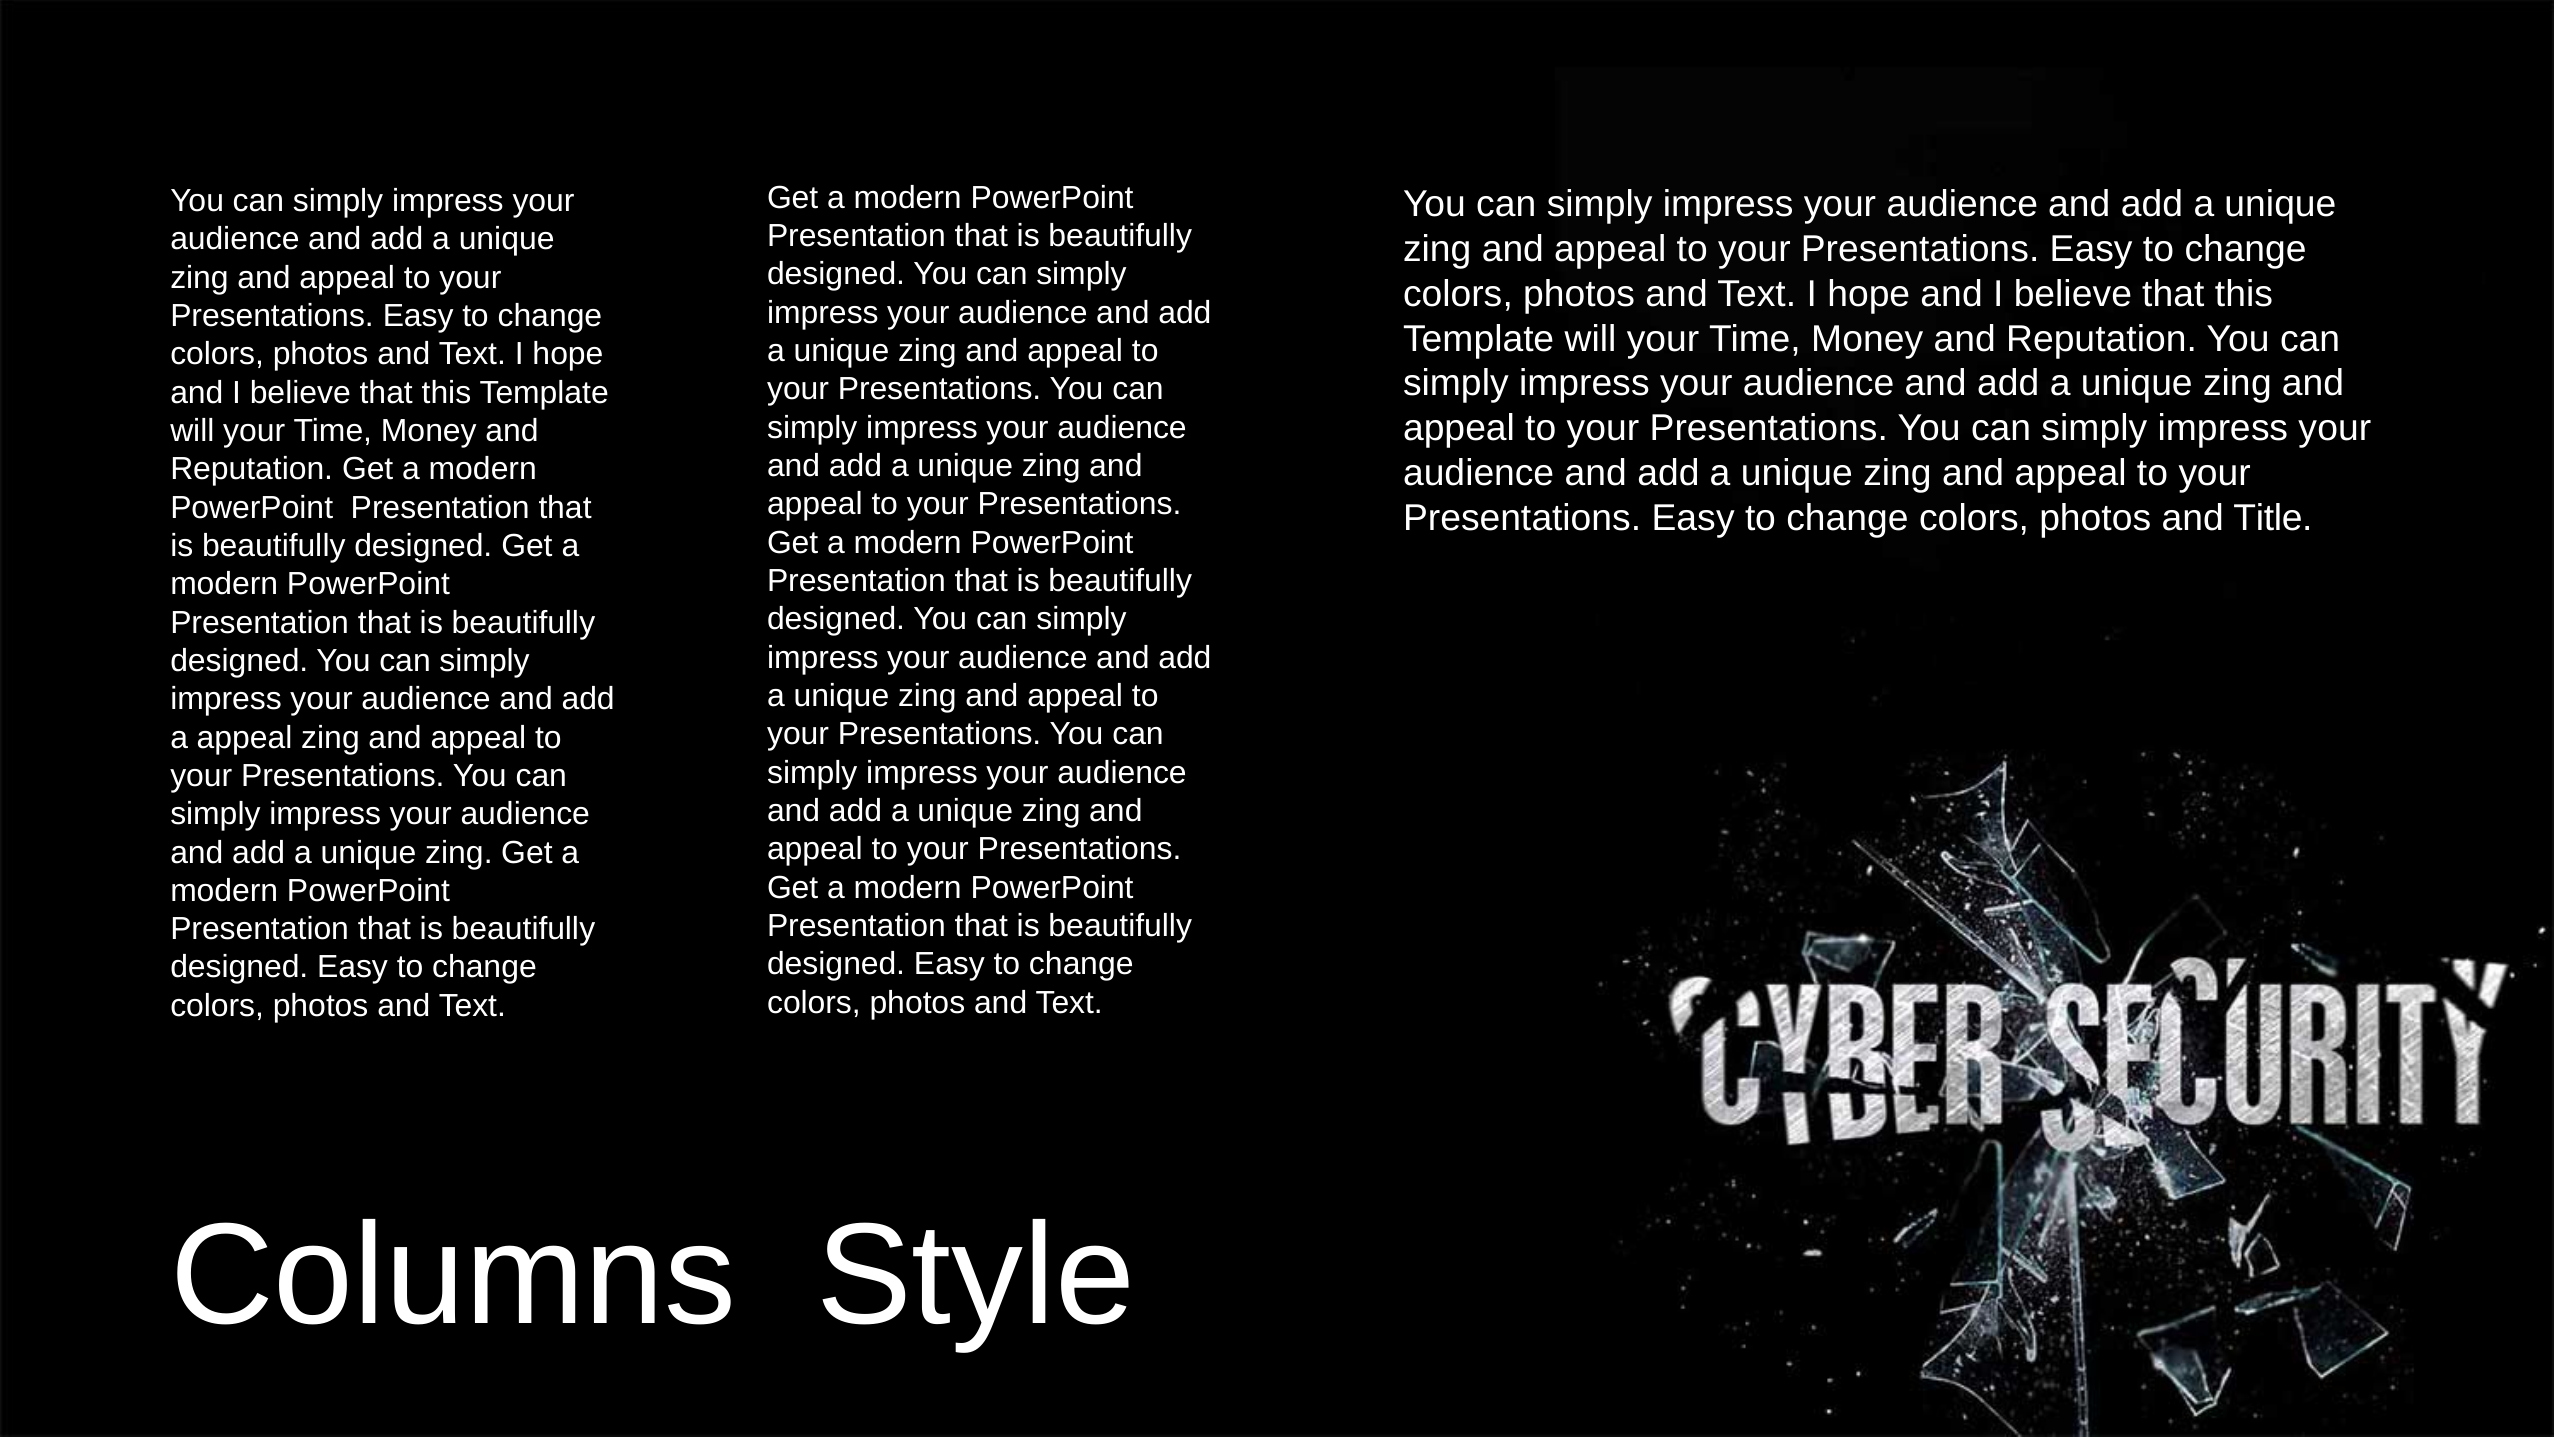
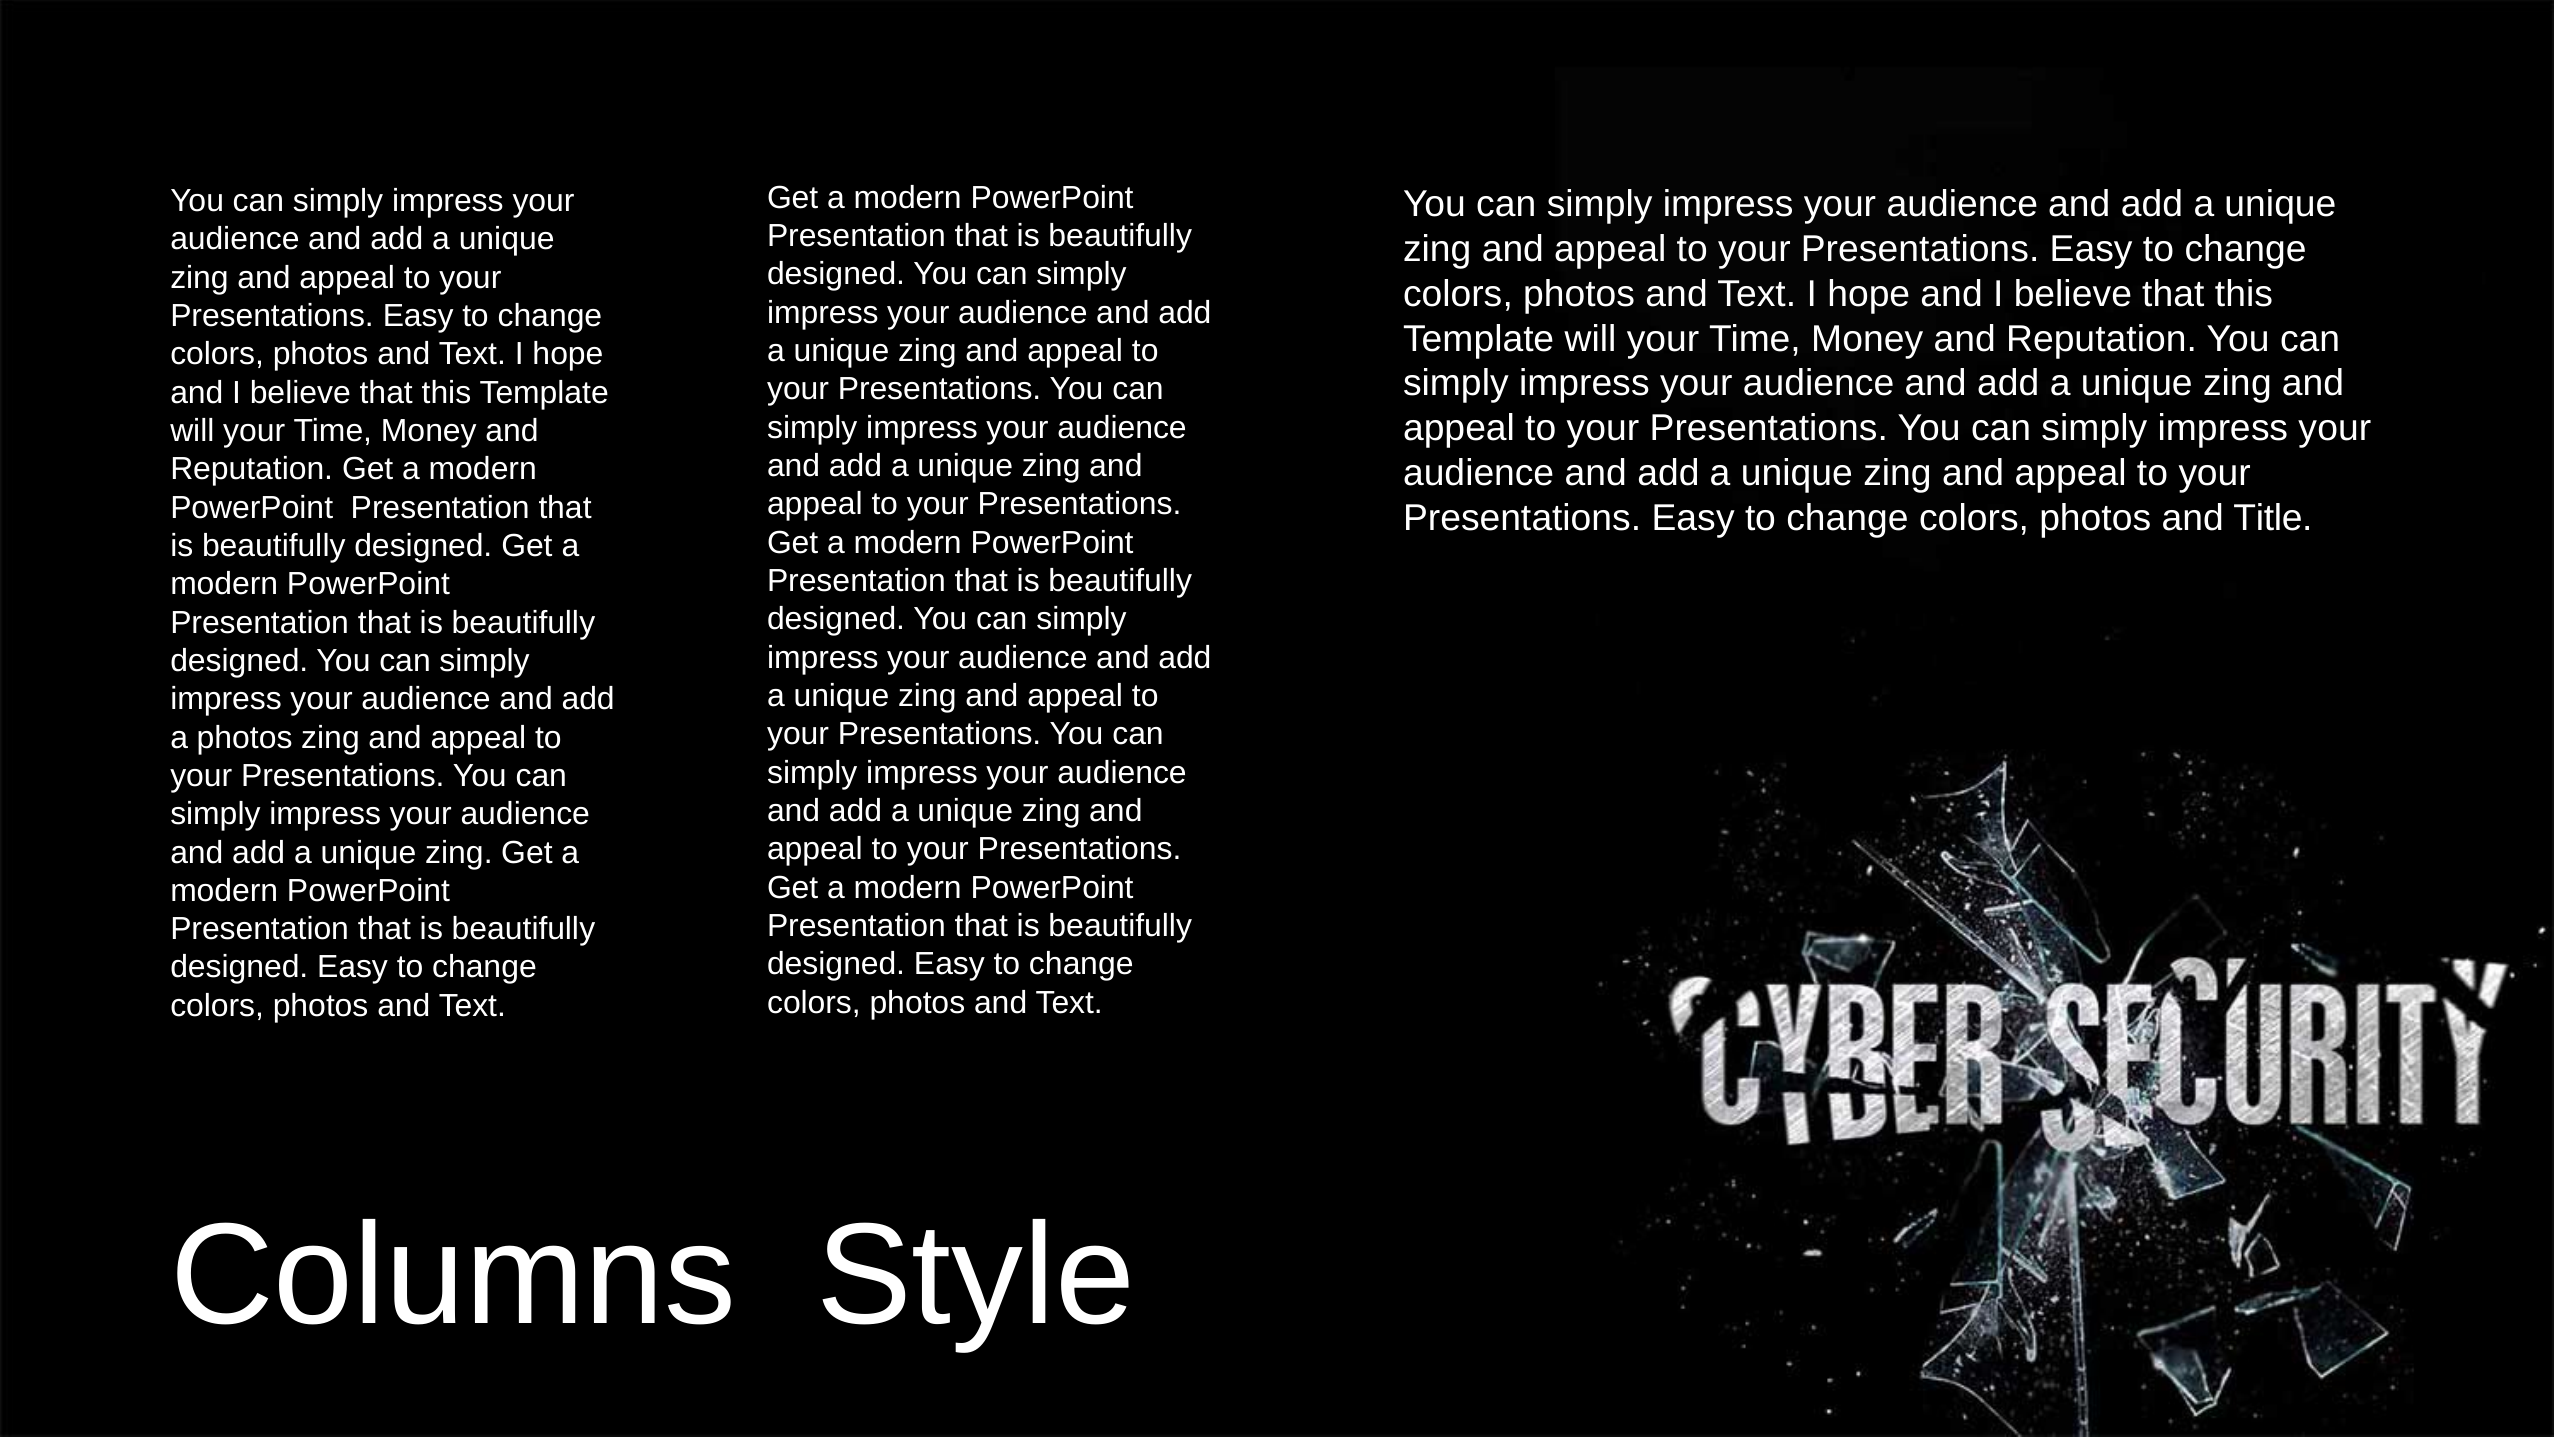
a appeal: appeal -> photos
